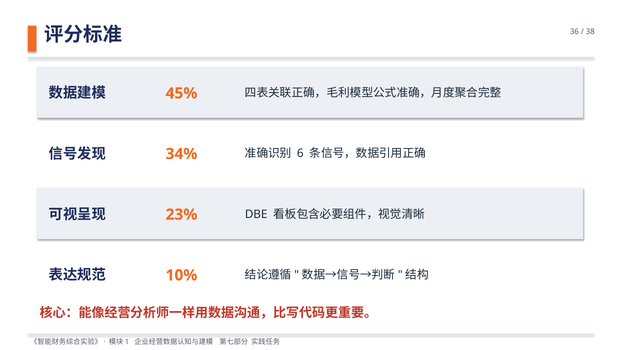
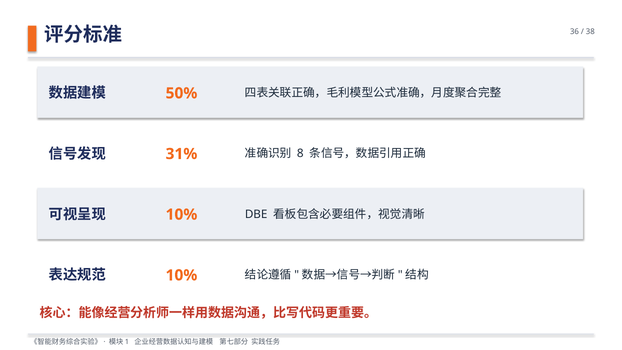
45%: 45% -> 50%
34%: 34% -> 31%
6: 6 -> 8
23% at (181, 215): 23% -> 10%
